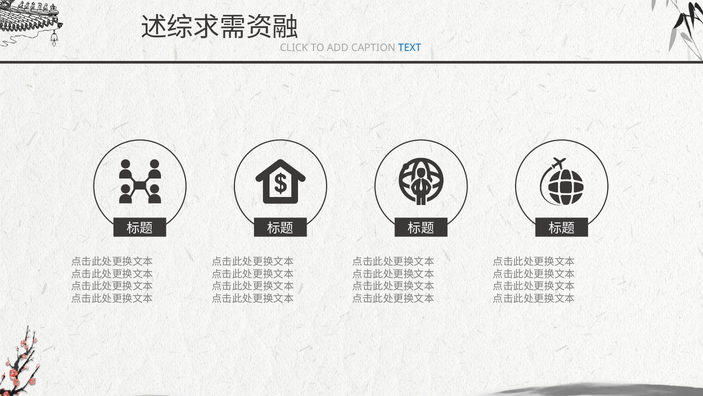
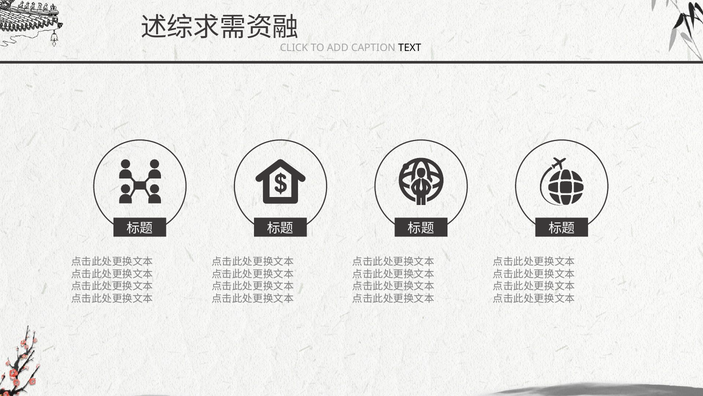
TEXT colour: blue -> black
